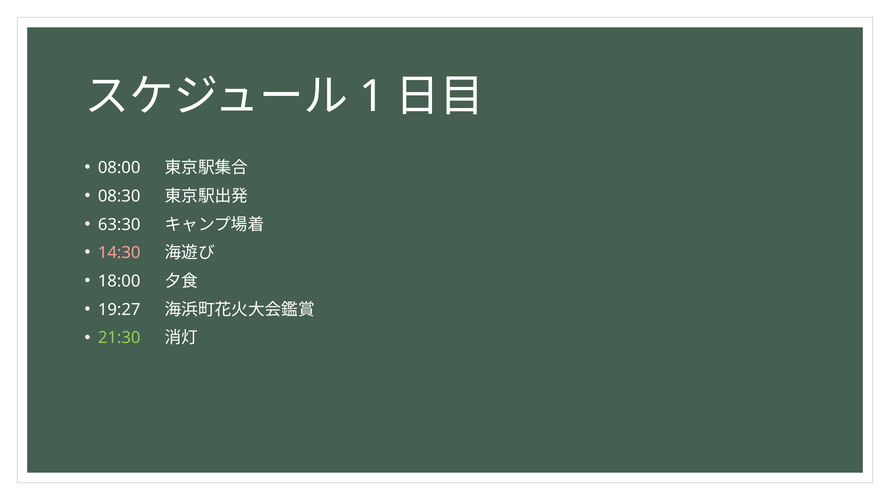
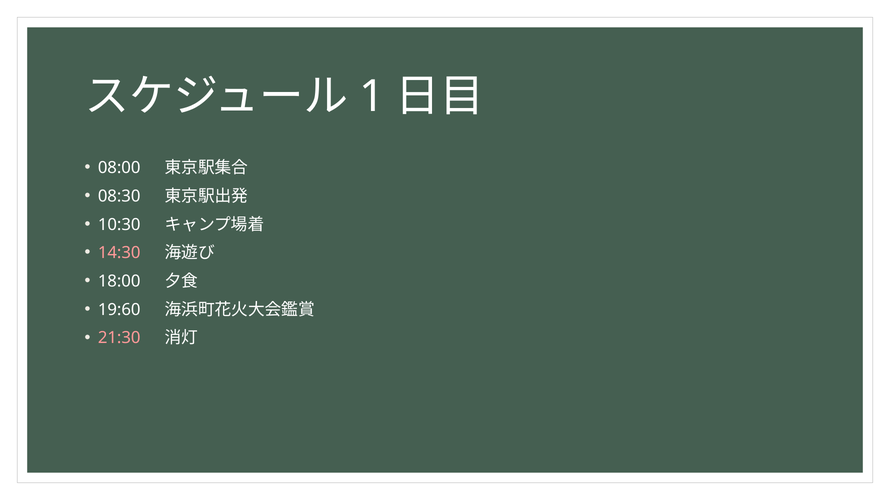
63:30: 63:30 -> 10:30
19:27: 19:27 -> 19:60
21:30 colour: light green -> pink
